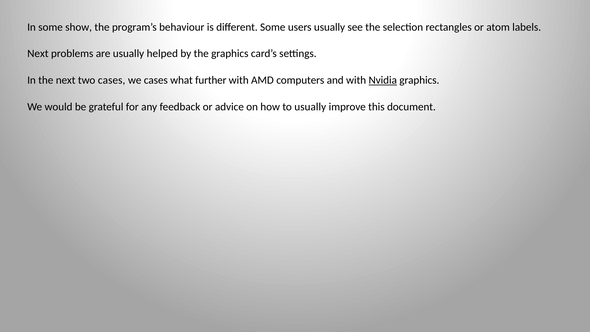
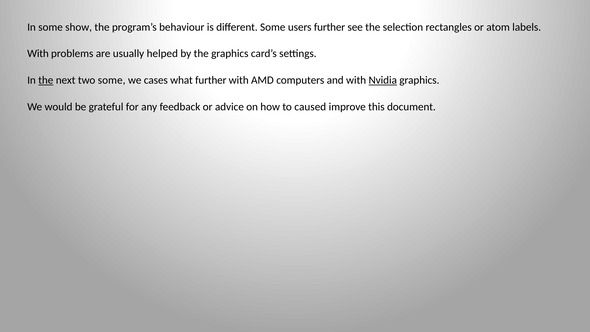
users usually: usually -> further
Next at (38, 54): Next -> With
the at (46, 80) underline: none -> present
two cases: cases -> some
to usually: usually -> caused
